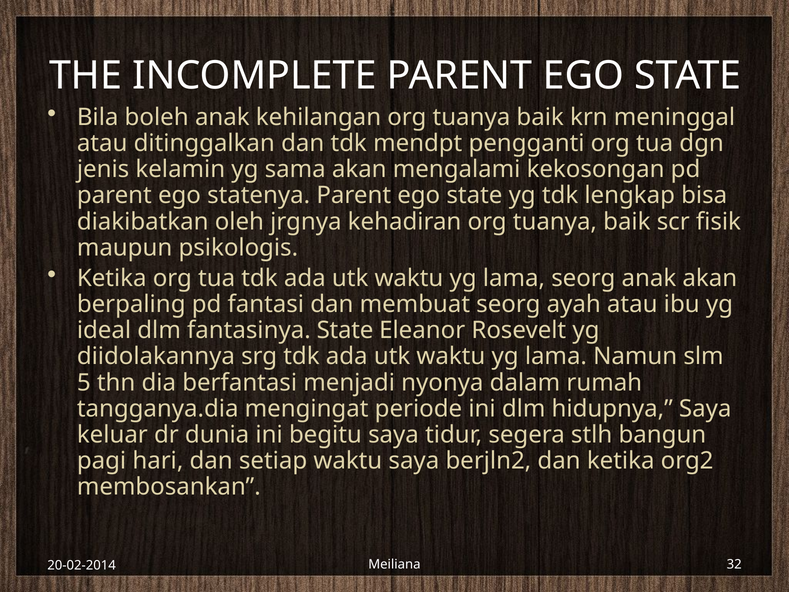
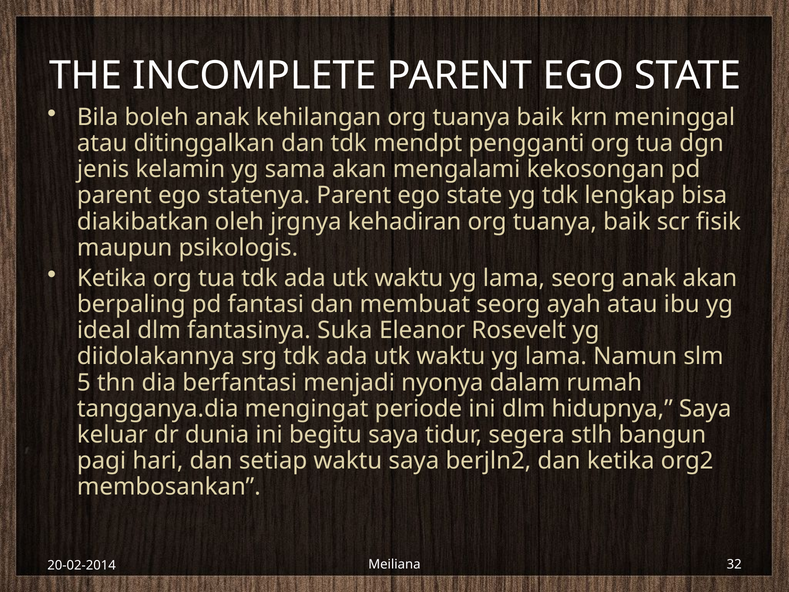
fantasinya State: State -> Suka
